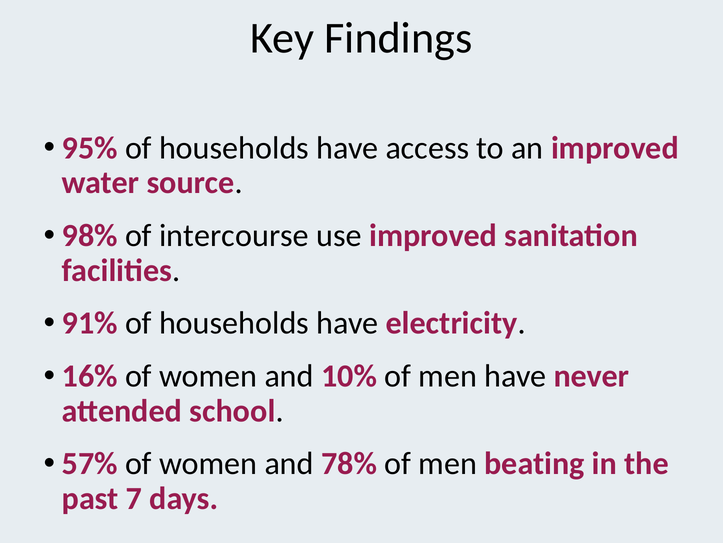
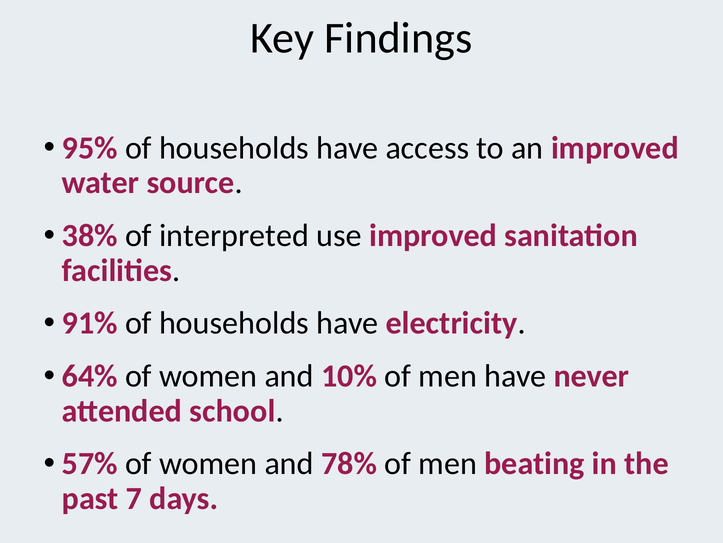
98%: 98% -> 38%
intercourse: intercourse -> interpreted
16%: 16% -> 64%
